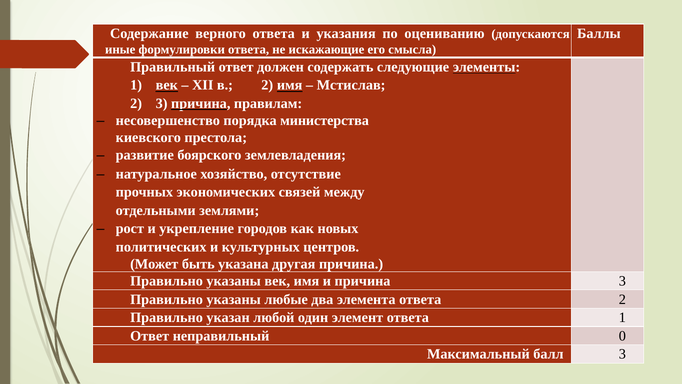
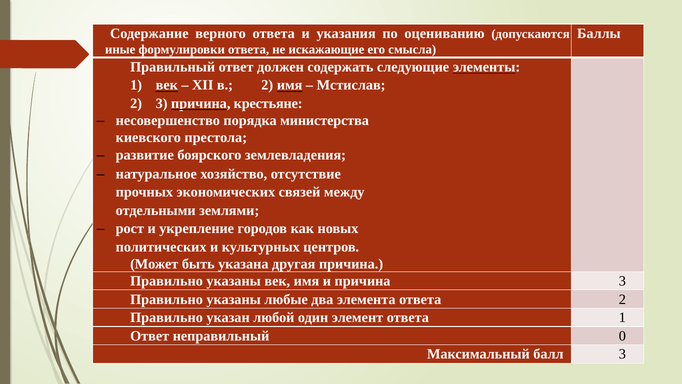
правилам: правилам -> крестьяне
